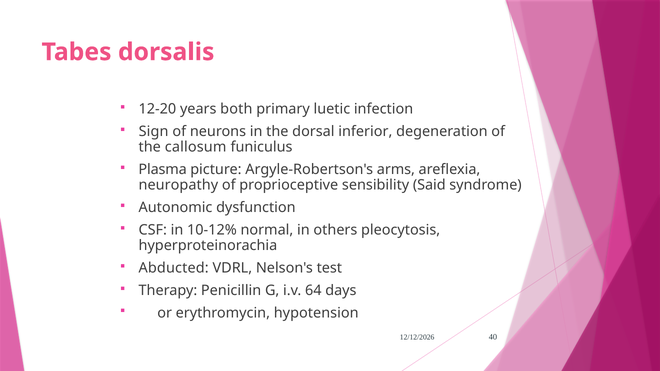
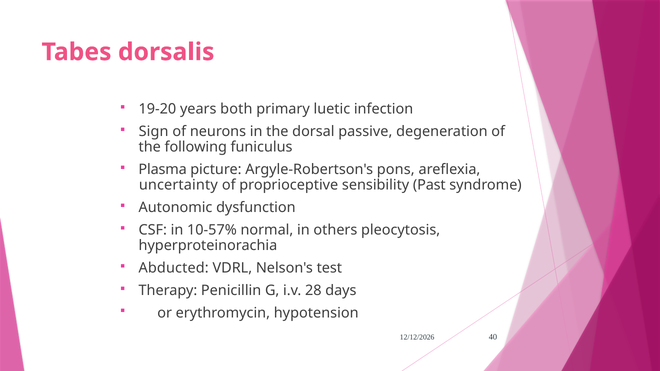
12-20: 12-20 -> 19-20
inferior: inferior -> passive
callosum: callosum -> following
arms: arms -> pons
neuropathy: neuropathy -> uncertainty
Said: Said -> Past
10-12%: 10-12% -> 10-57%
64: 64 -> 28
